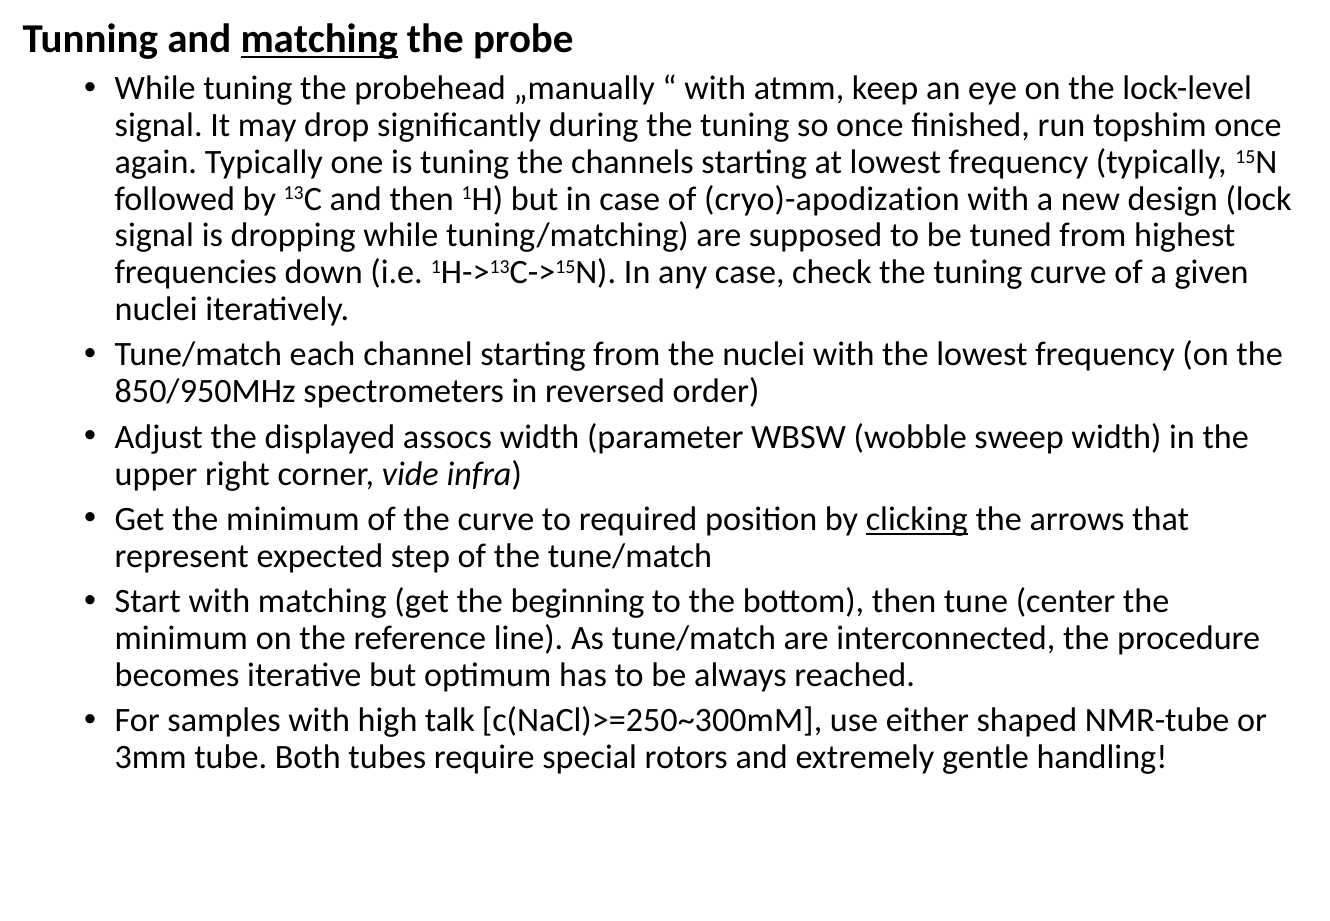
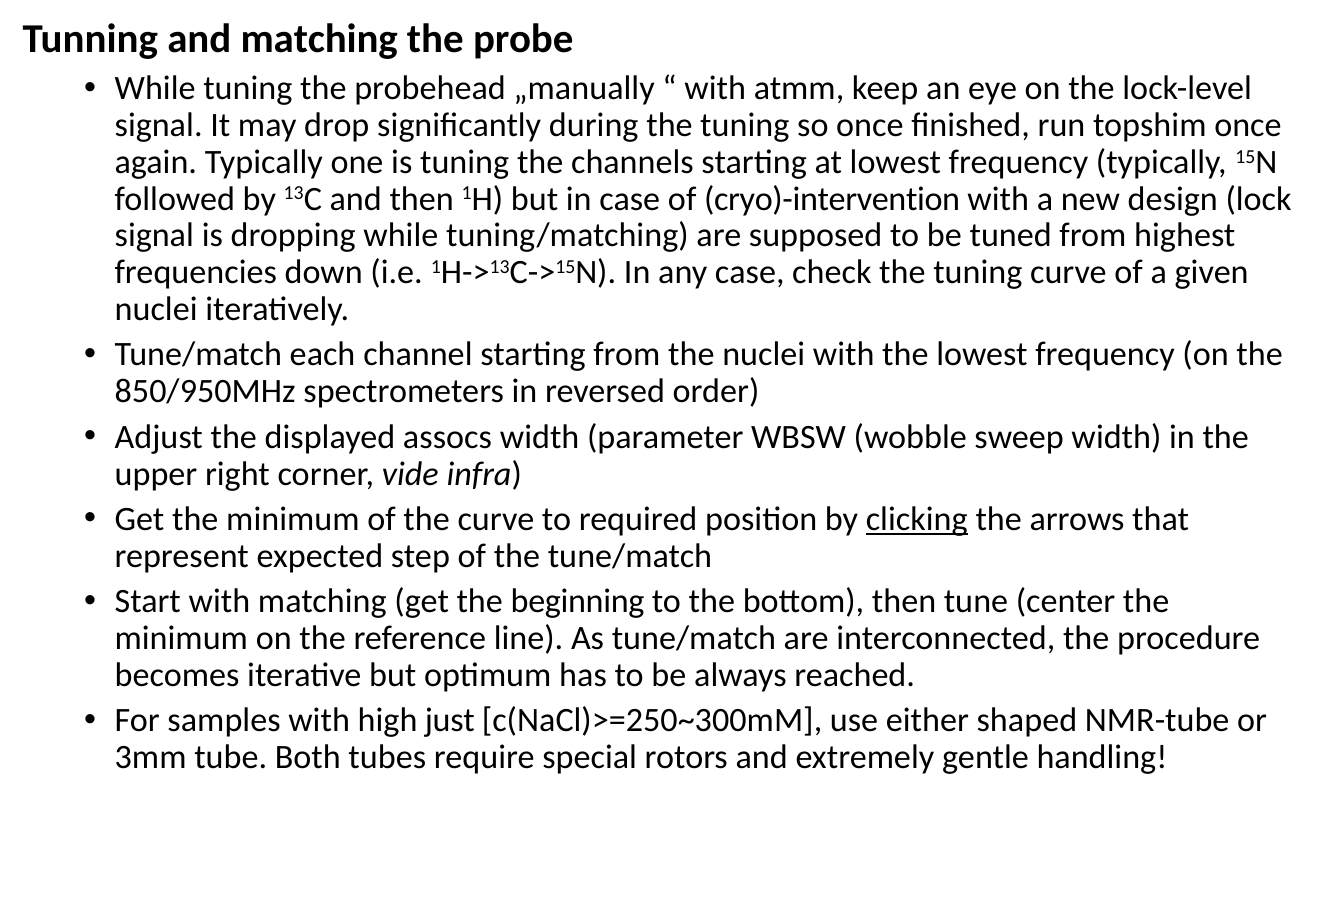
matching at (319, 39) underline: present -> none
cryo)-apodization: cryo)-apodization -> cryo)-intervention
talk: talk -> just
